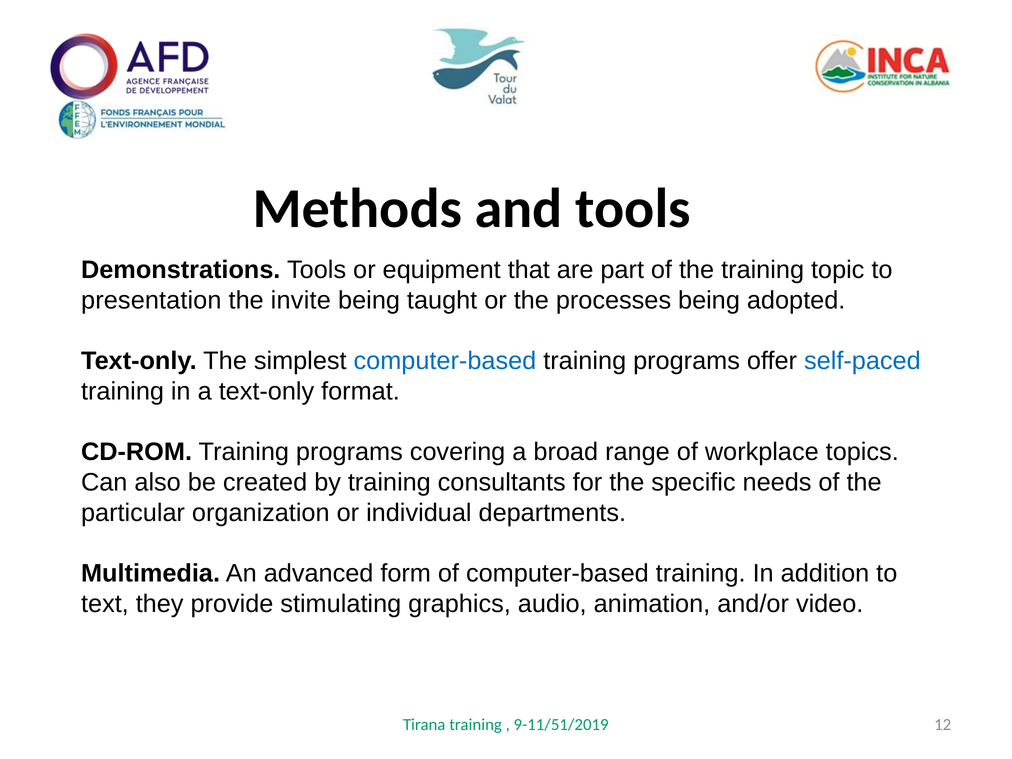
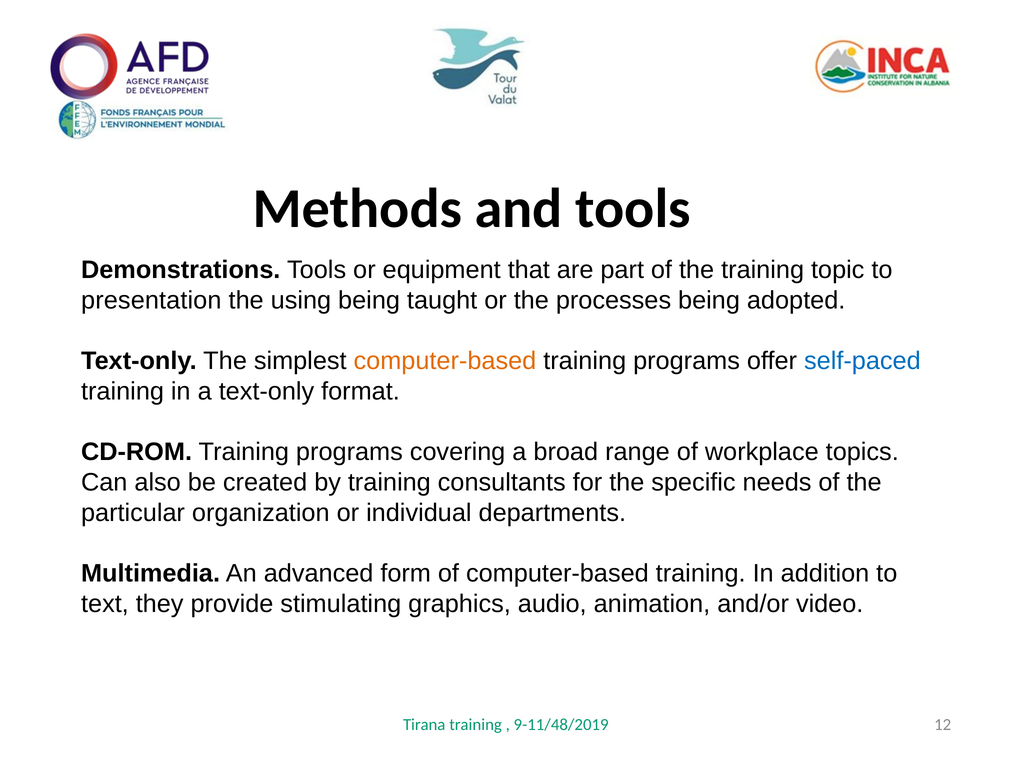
invite: invite -> using
computer-based at (445, 361) colour: blue -> orange
9-11/51/2019: 9-11/51/2019 -> 9-11/48/2019
